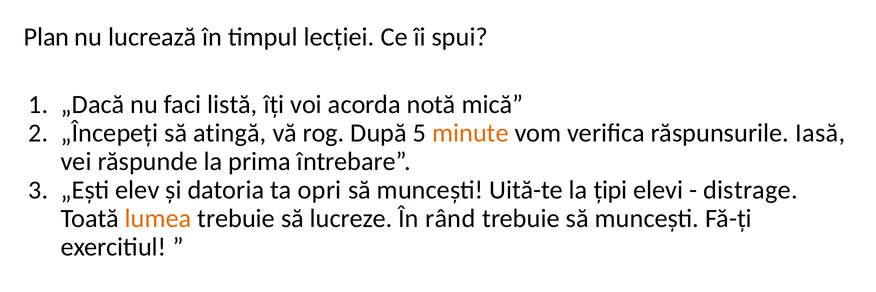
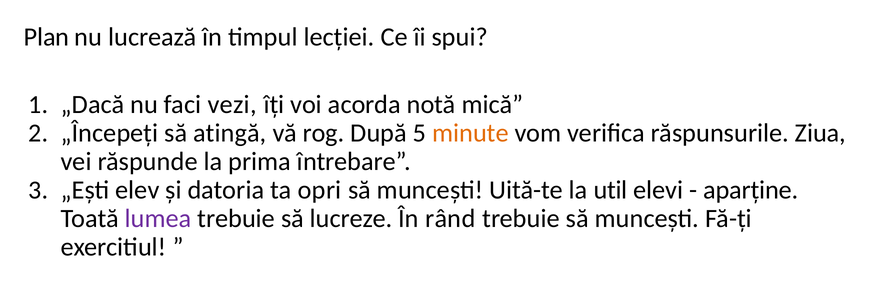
listă: listă -> vezi
Iasă: Iasă -> Ziua
țipi: țipi -> util
distrage: distrage -> aparține
lumea colour: orange -> purple
